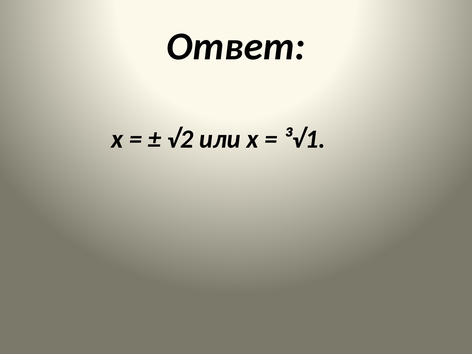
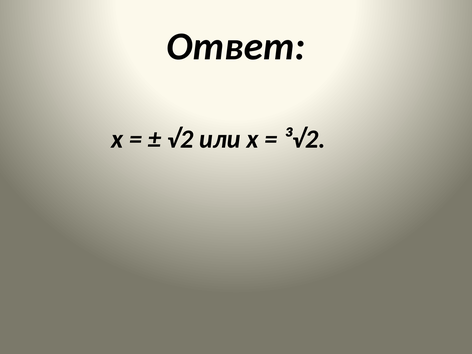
³√1: ³√1 -> ³√2
